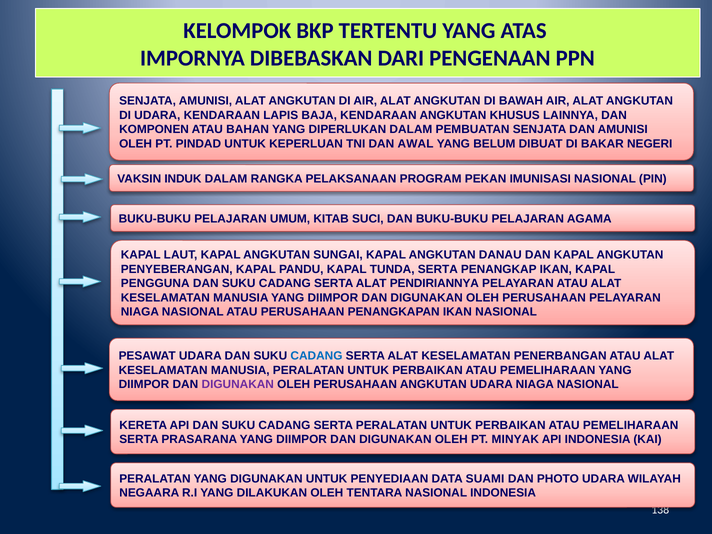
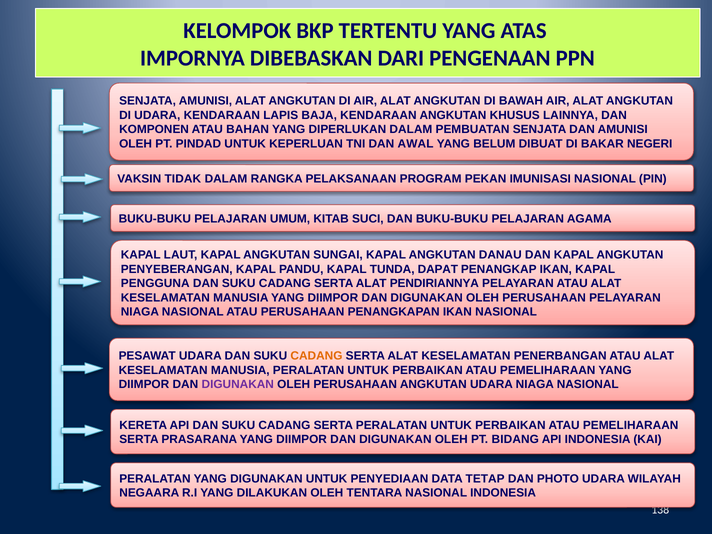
INDUK: INDUK -> TIDAK
TUNDA SERTA: SERTA -> DAPAT
CADANG at (316, 356) colour: blue -> orange
MINYAK: MINYAK -> BIDANG
SUAMI: SUAMI -> TETAP
